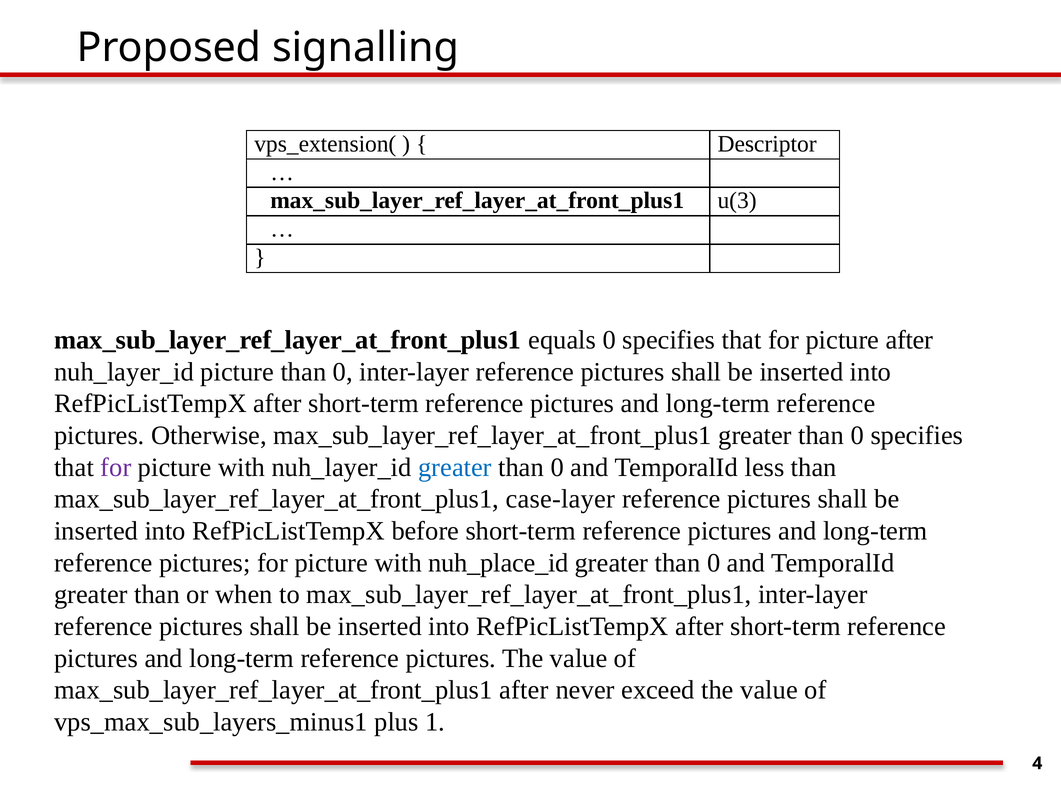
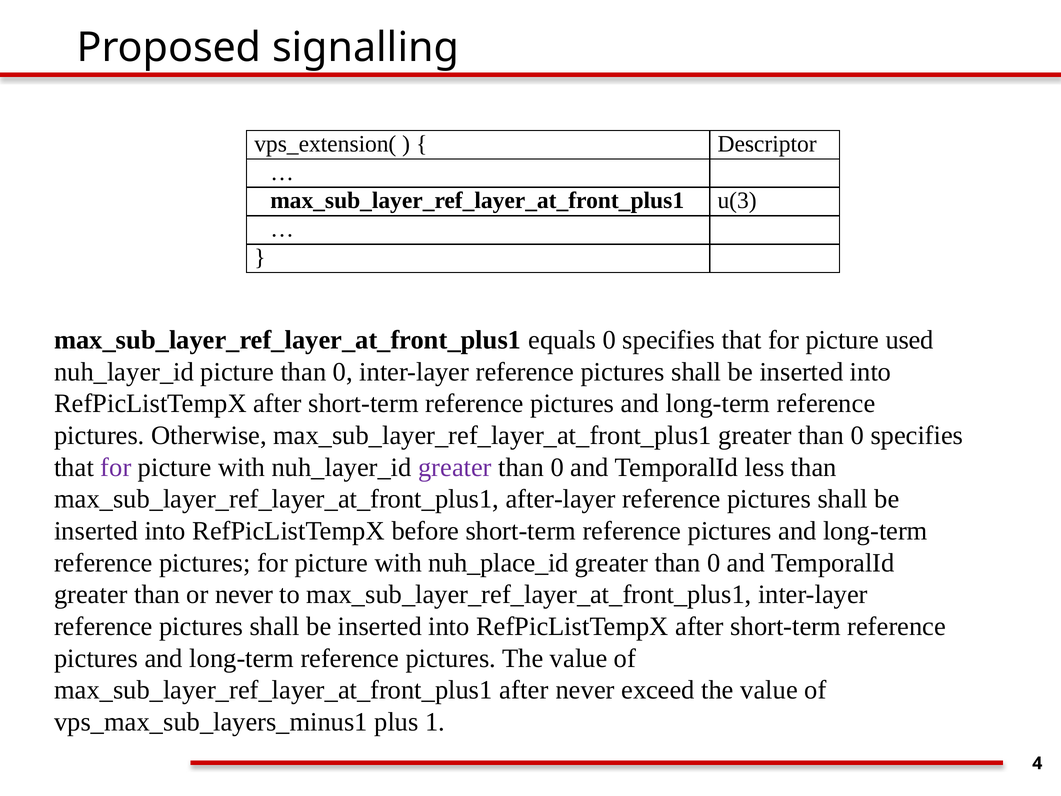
picture after: after -> used
greater at (455, 467) colour: blue -> purple
case-layer: case-layer -> after-layer
or when: when -> never
